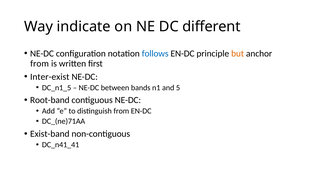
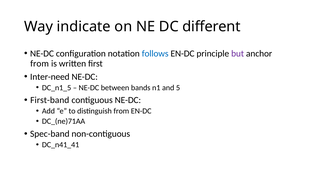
but colour: orange -> purple
Inter-exist: Inter-exist -> Inter-need
Root-band: Root-band -> First-band
Exist-band: Exist-band -> Spec-band
